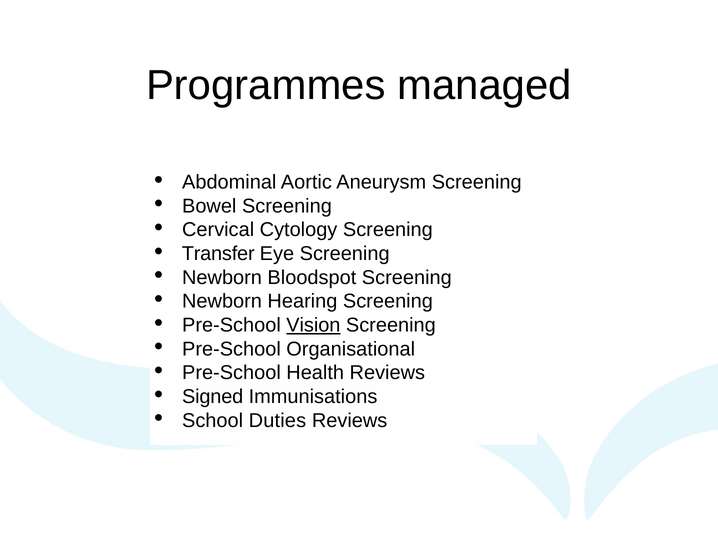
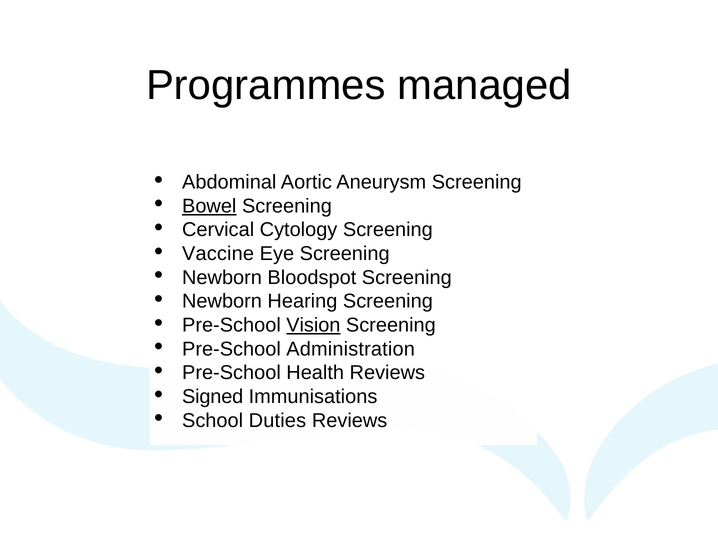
Bowel underline: none -> present
Transfer: Transfer -> Vaccine
Organisational: Organisational -> Administration
